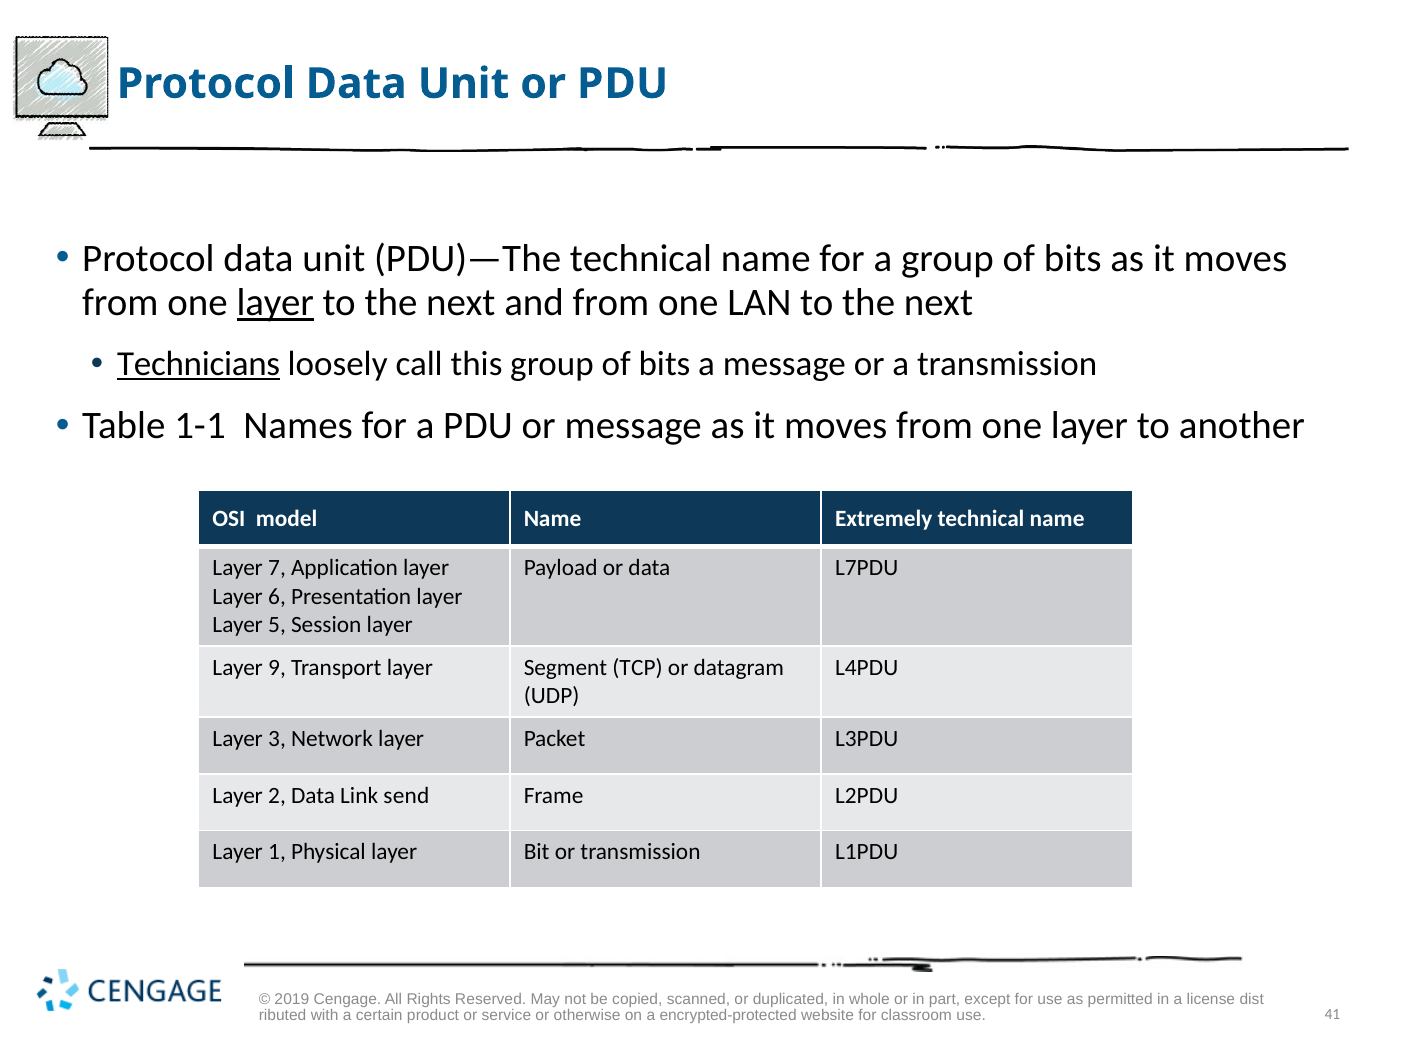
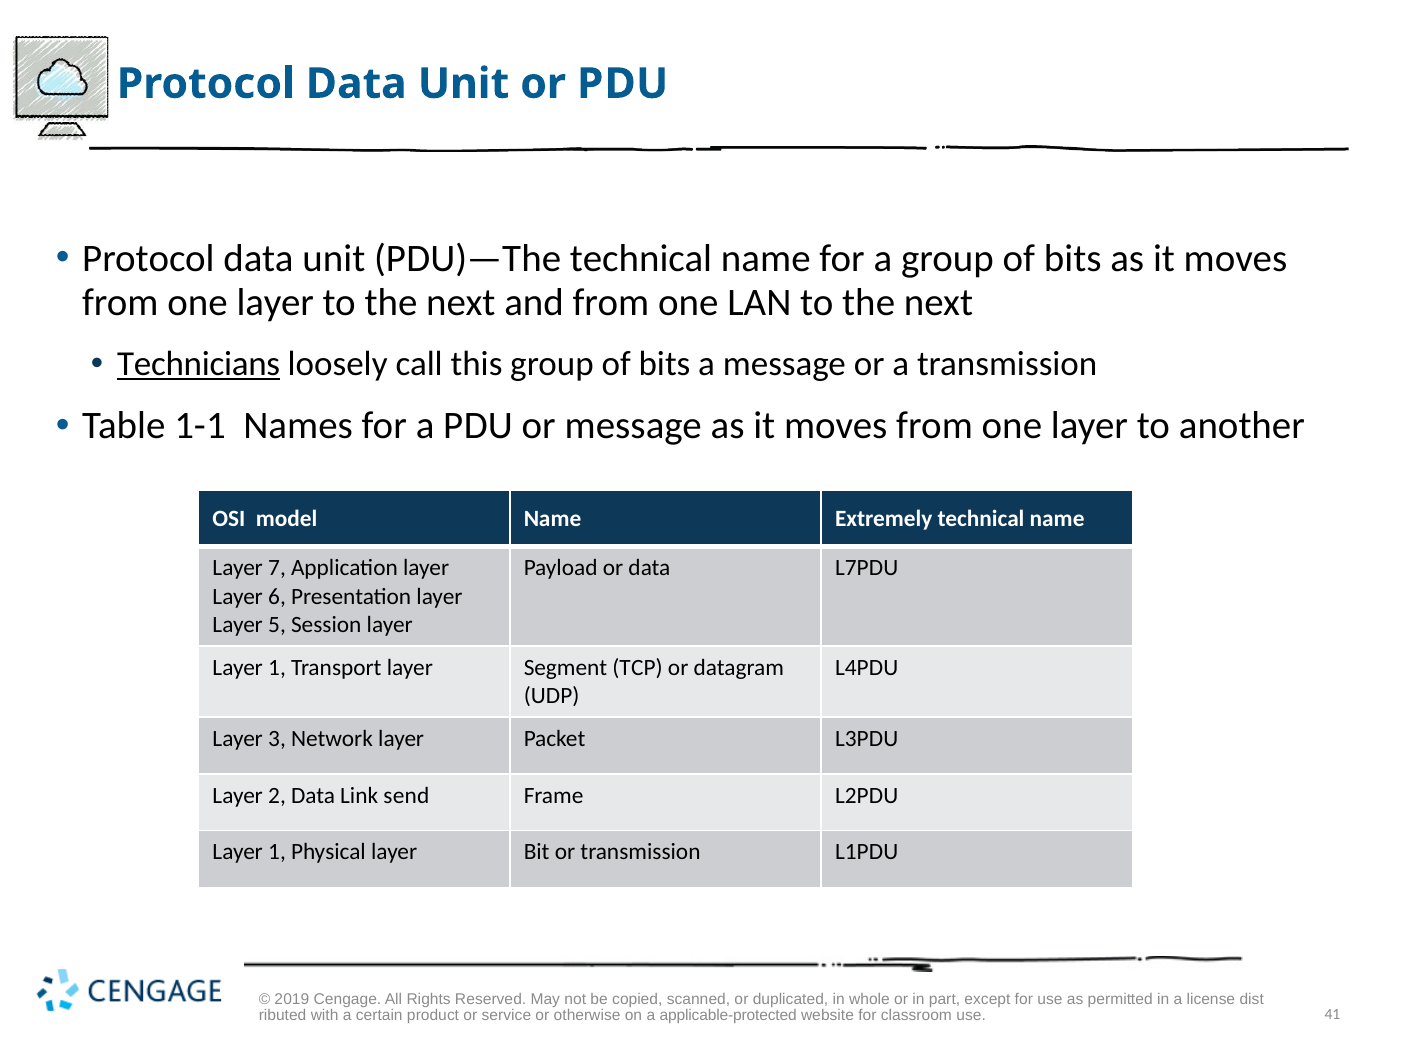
layer at (275, 303) underline: present -> none
9 at (277, 668): 9 -> 1
encrypted-protected: encrypted-protected -> applicable-protected
